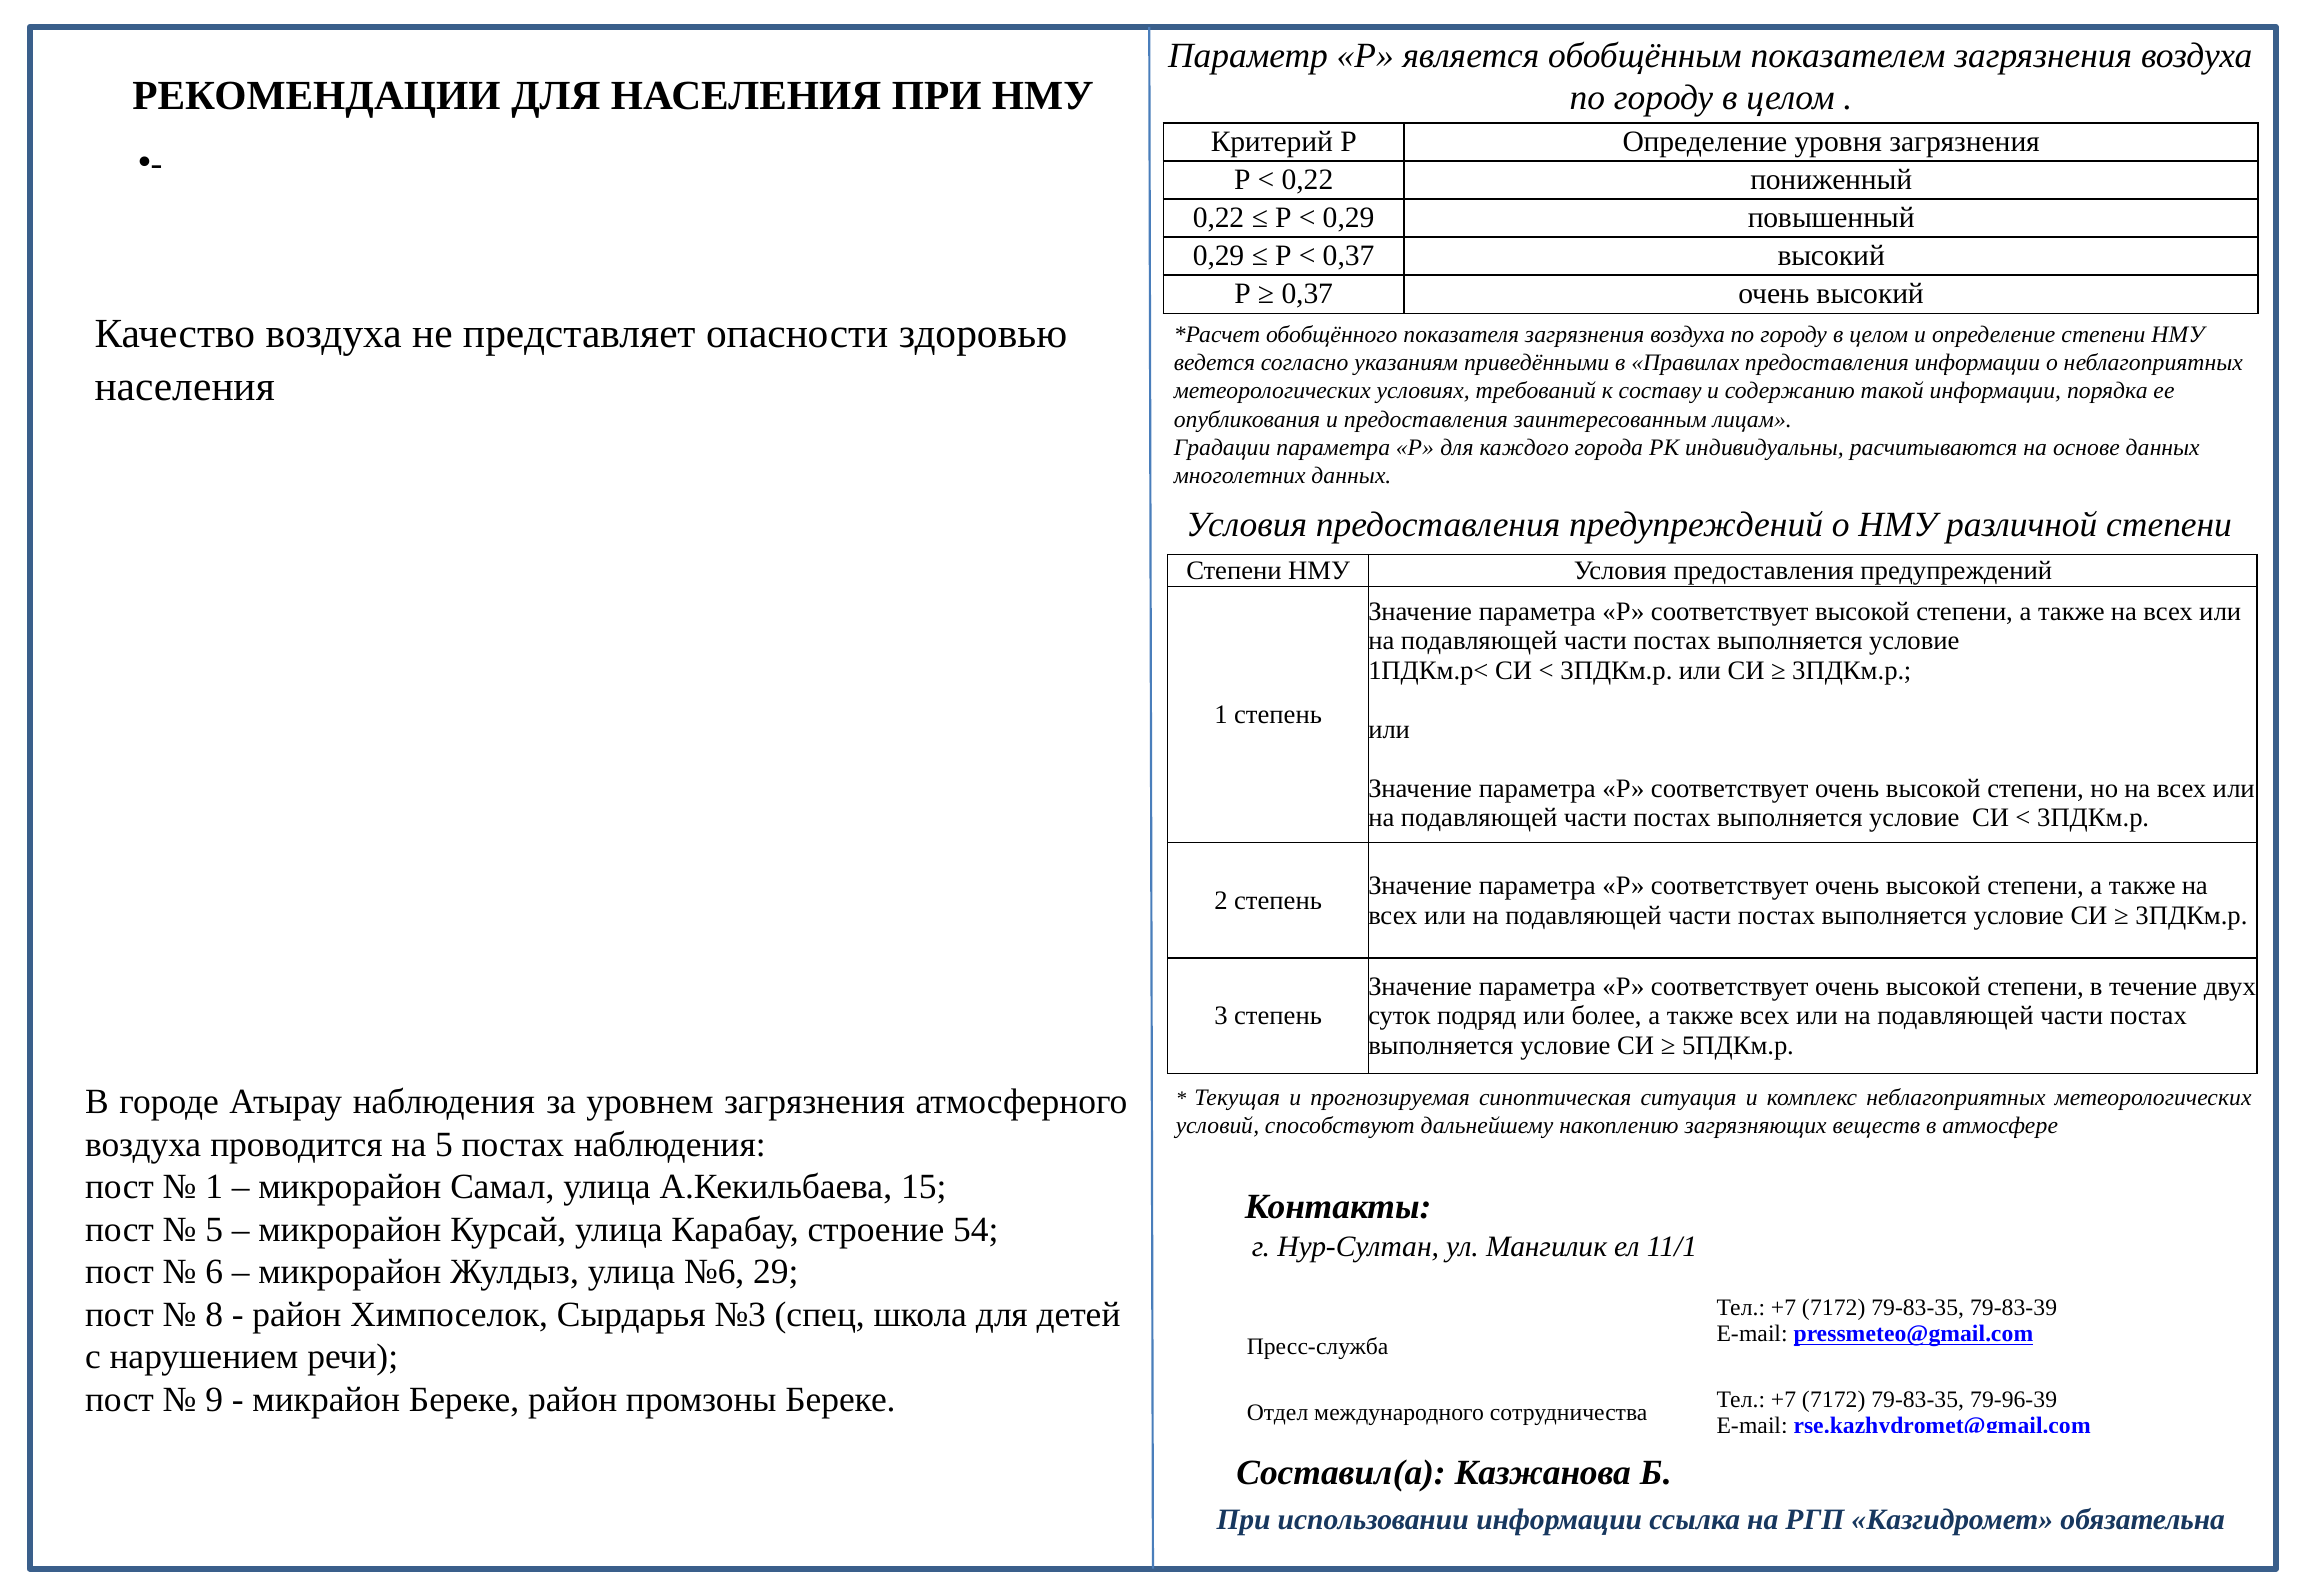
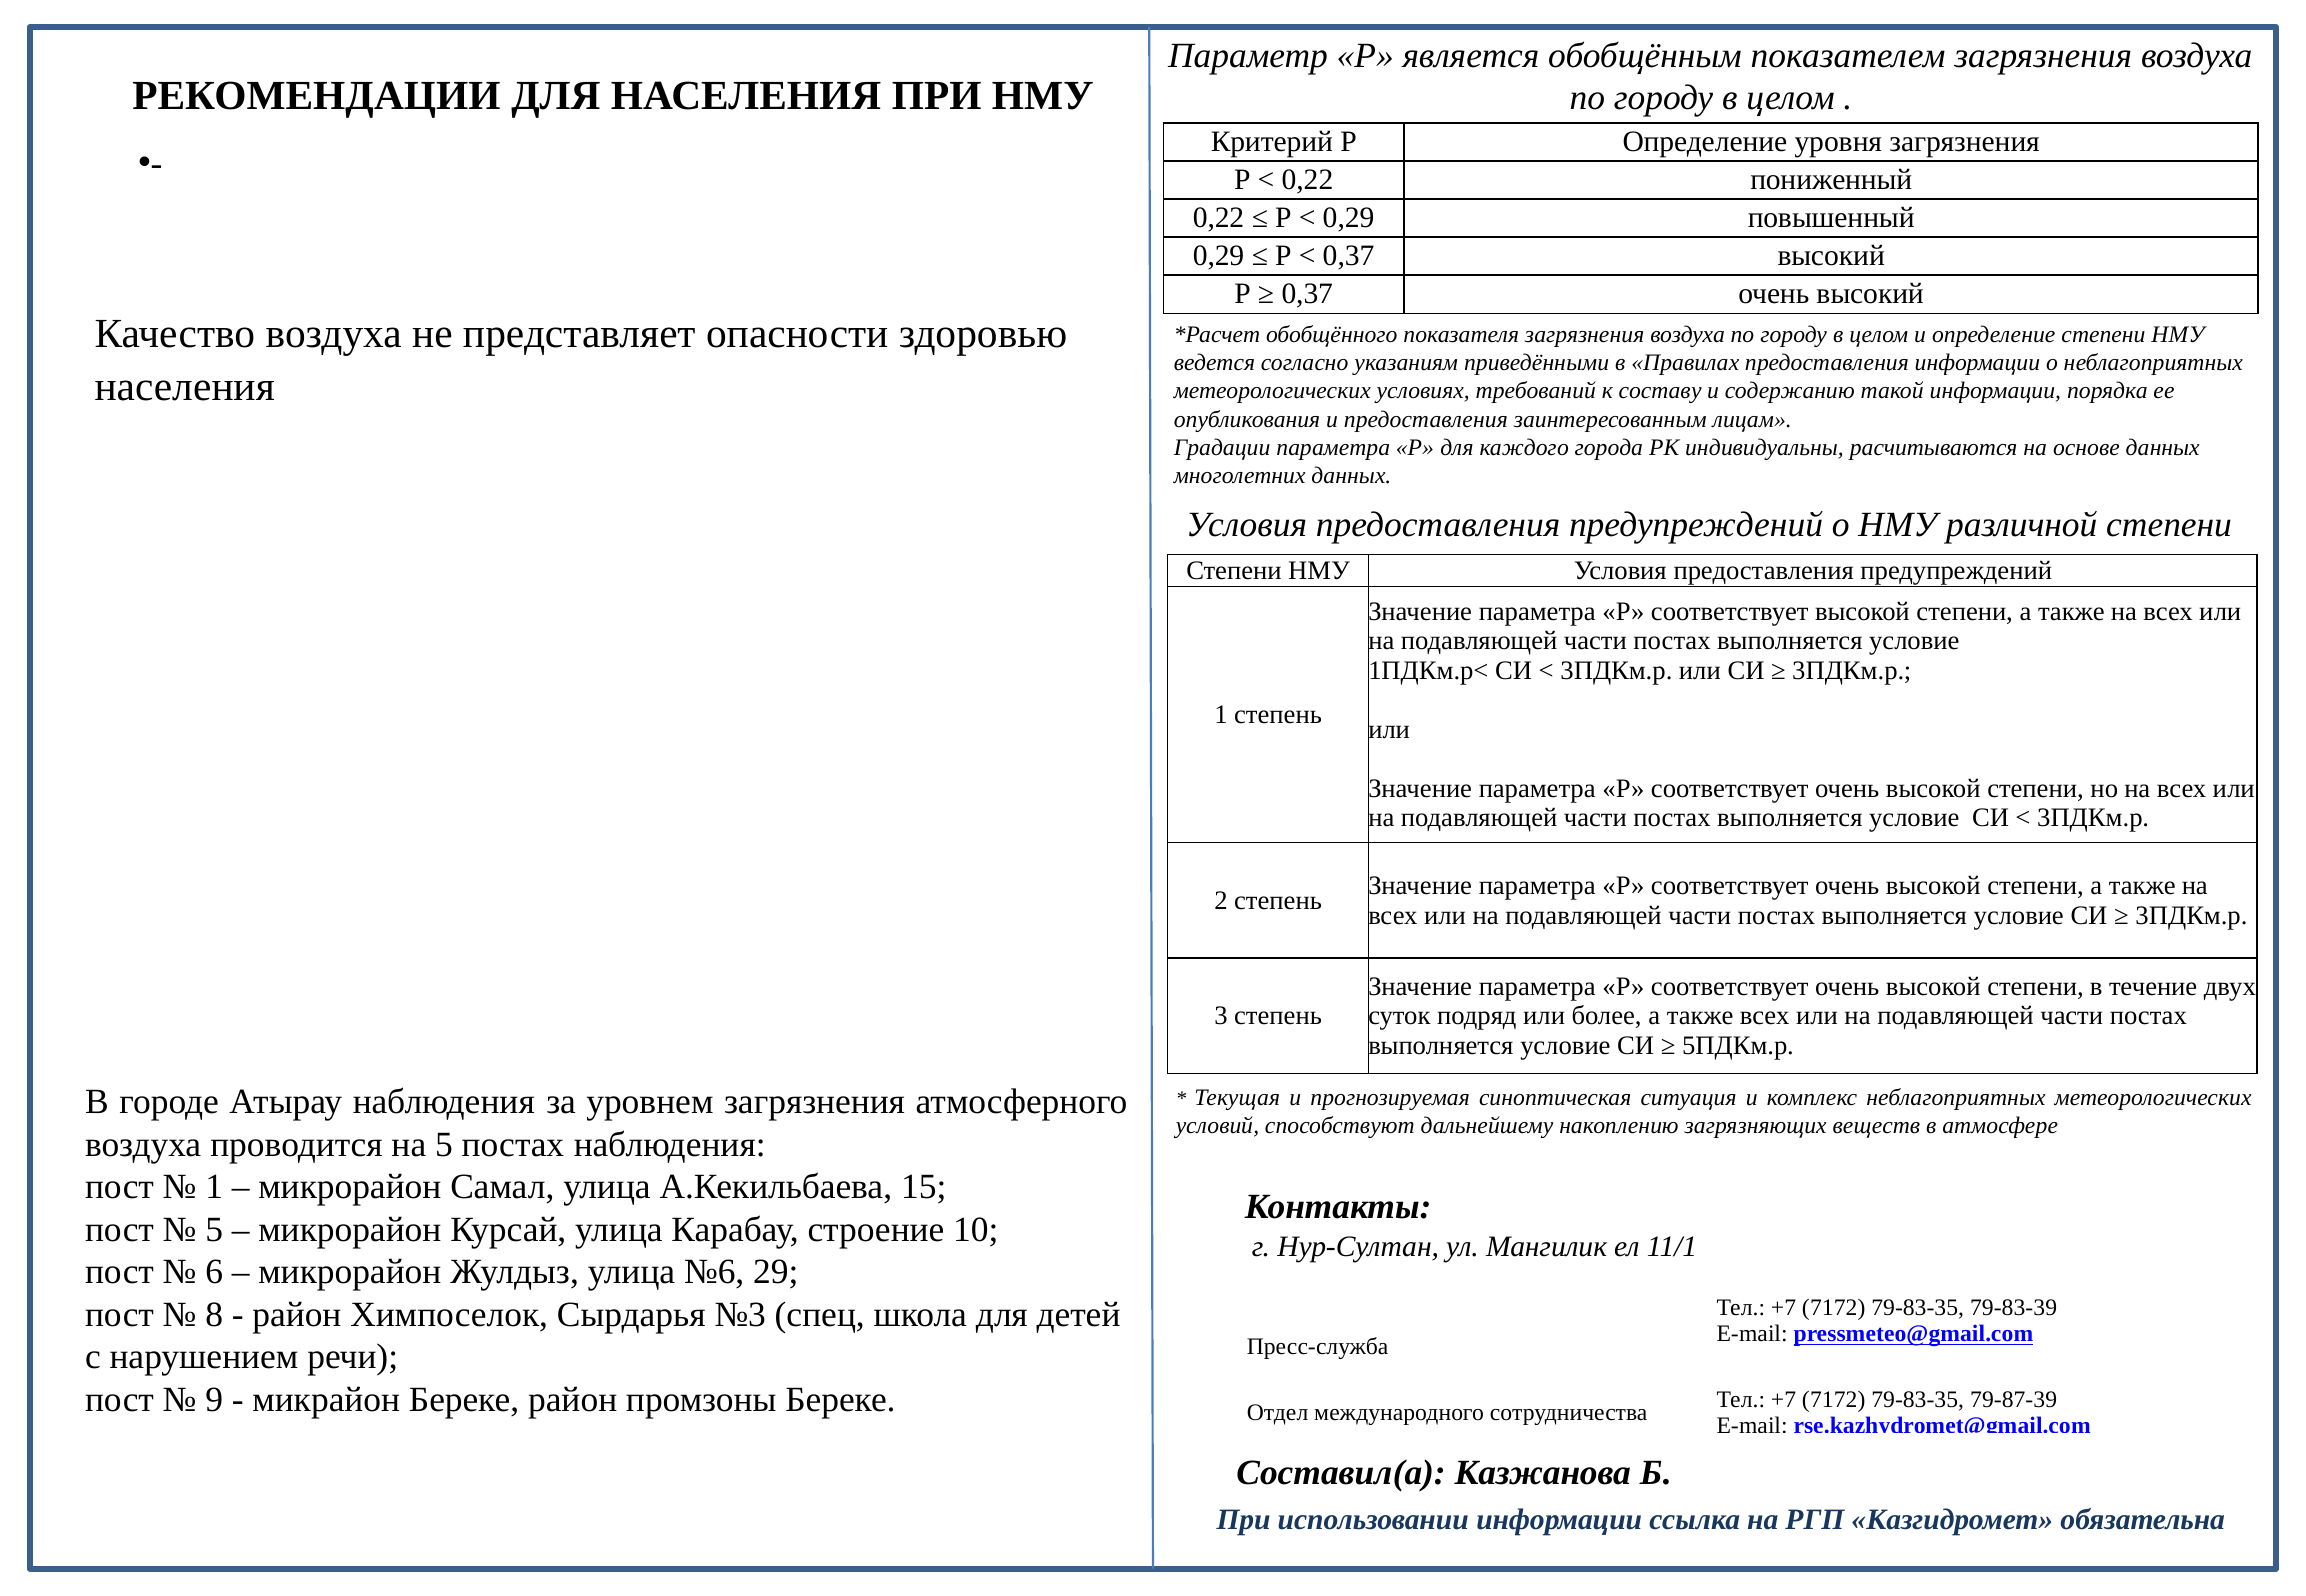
54: 54 -> 10
79-96-39: 79-96-39 -> 79-87-39
